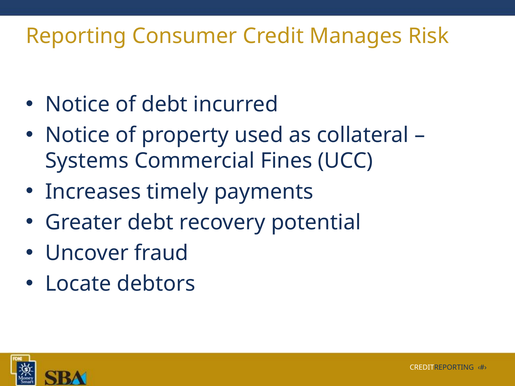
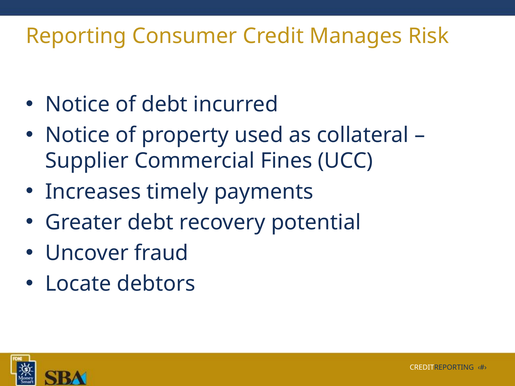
Systems: Systems -> Supplier
